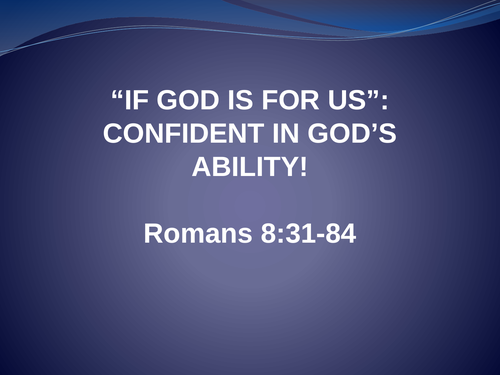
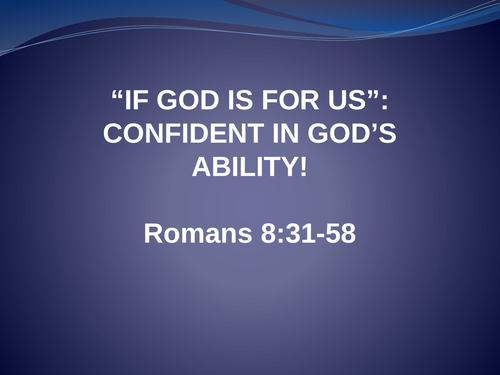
8:31-84: 8:31-84 -> 8:31-58
